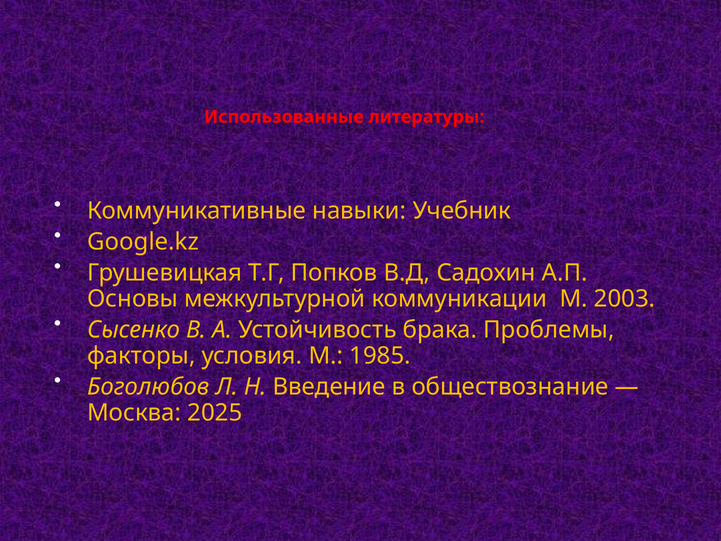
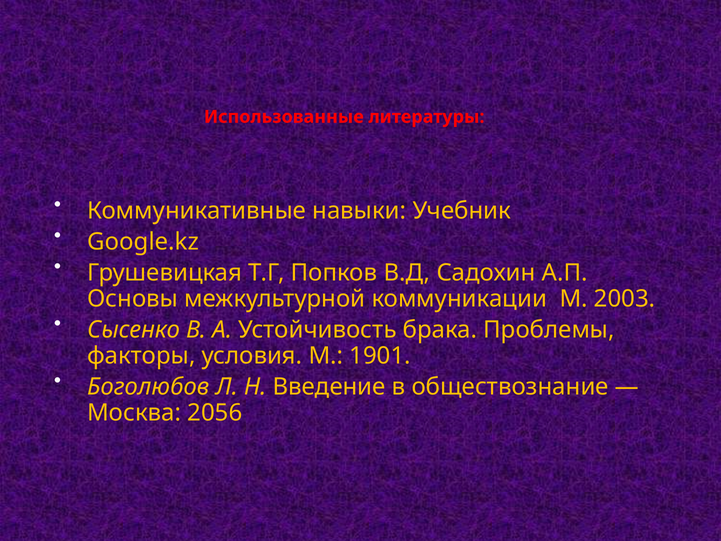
1985: 1985 -> 1901
2025: 2025 -> 2056
